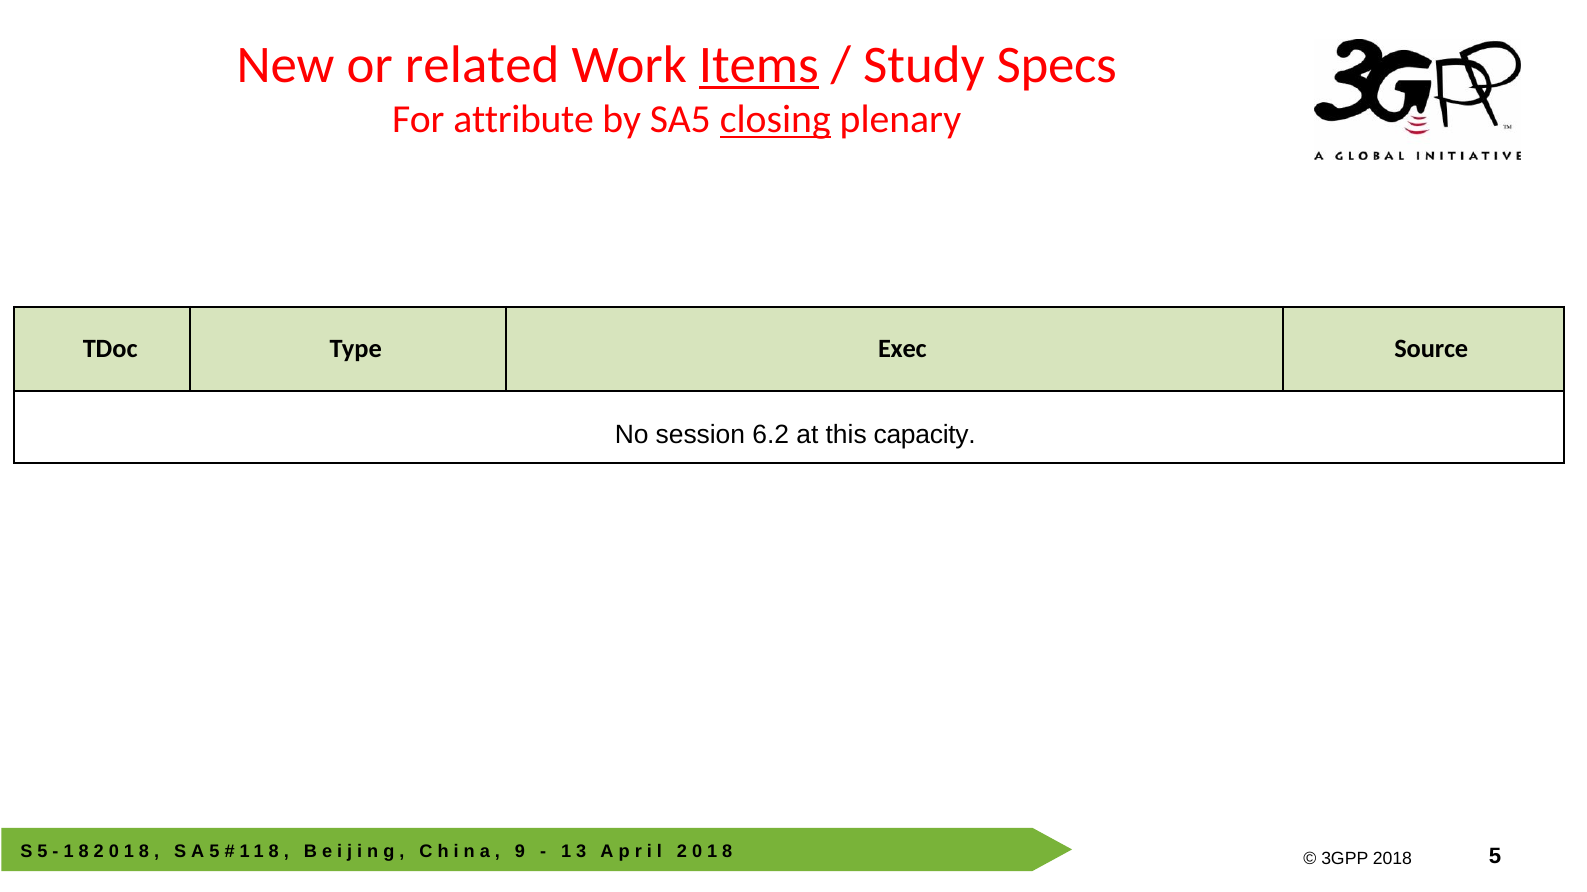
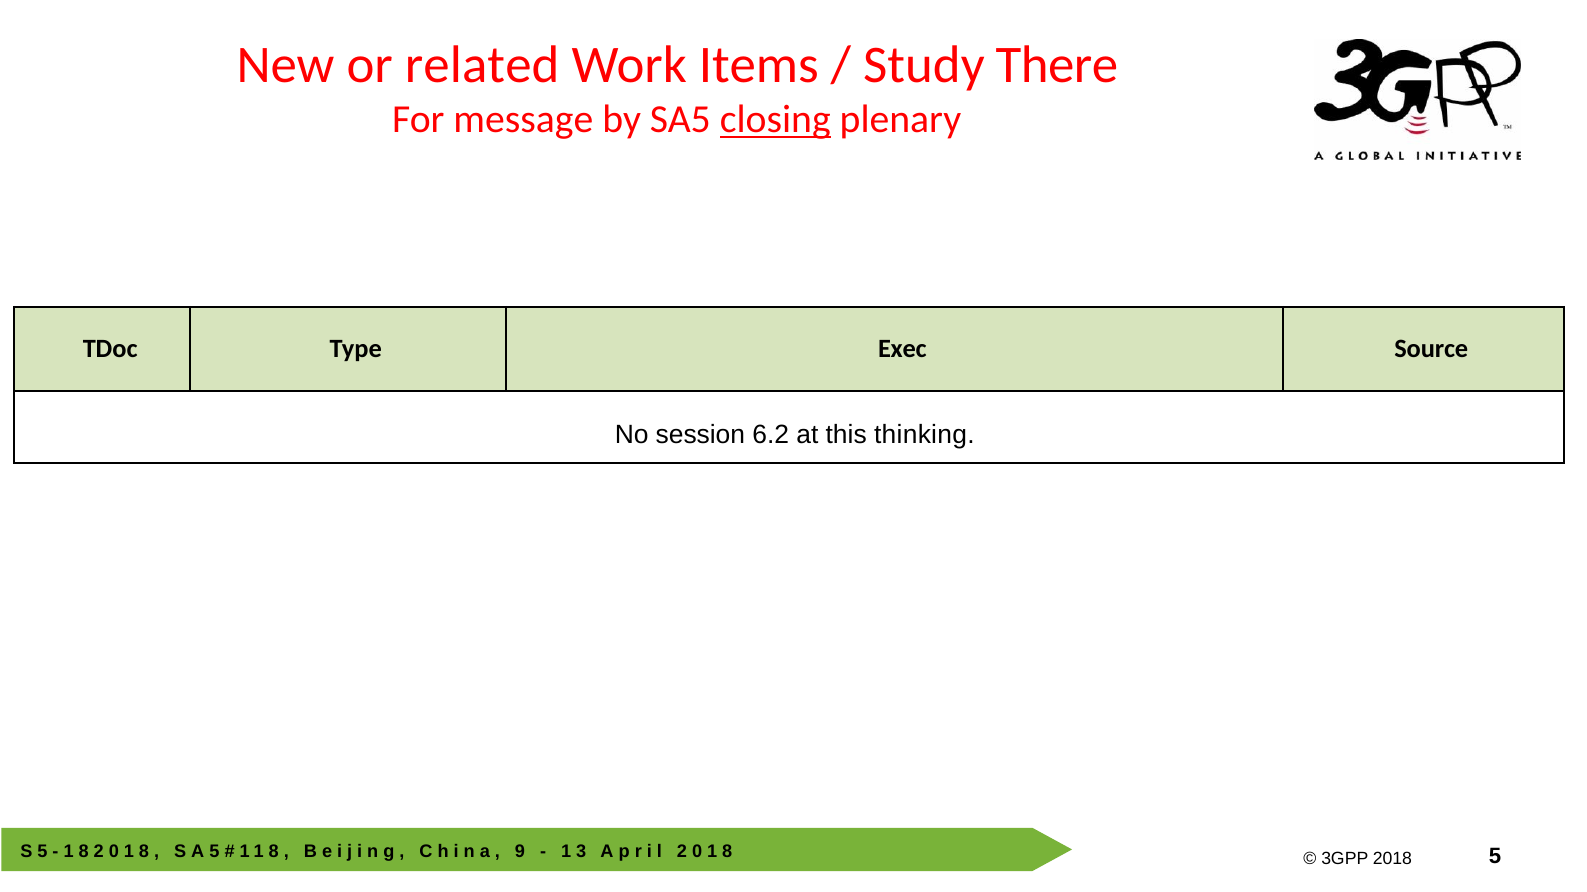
Items underline: present -> none
Specs: Specs -> There
attribute: attribute -> message
capacity: capacity -> thinking
